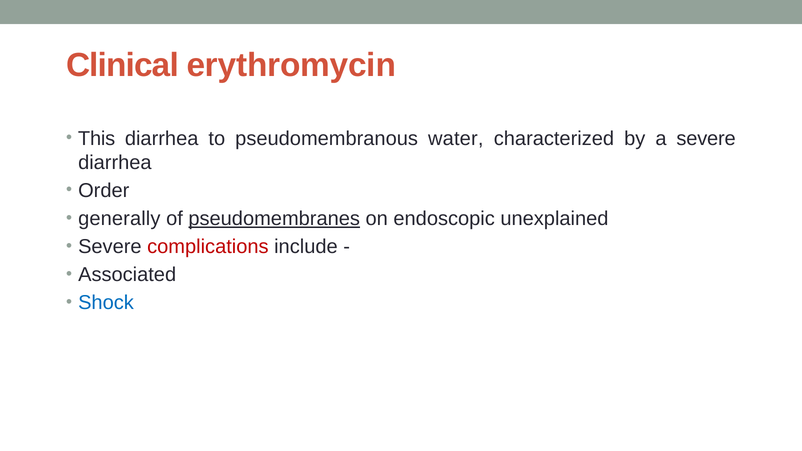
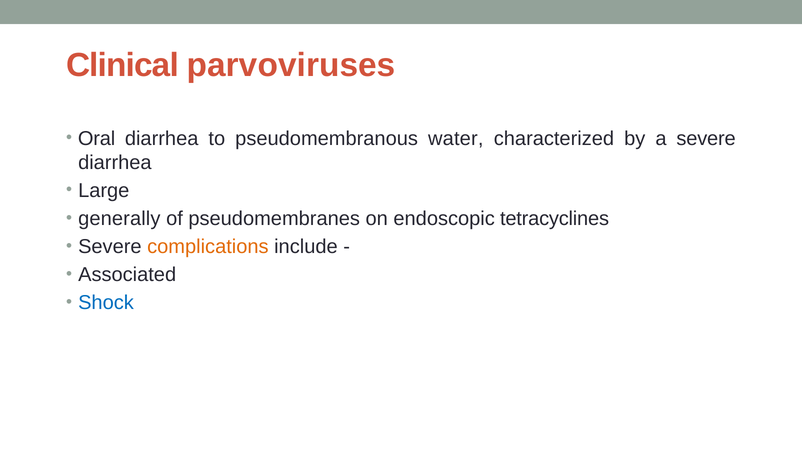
erythromycin: erythromycin -> parvoviruses
This: This -> Oral
Order: Order -> Large
pseudomembranes underline: present -> none
unexplained: unexplained -> tetracyclines
complications colour: red -> orange
